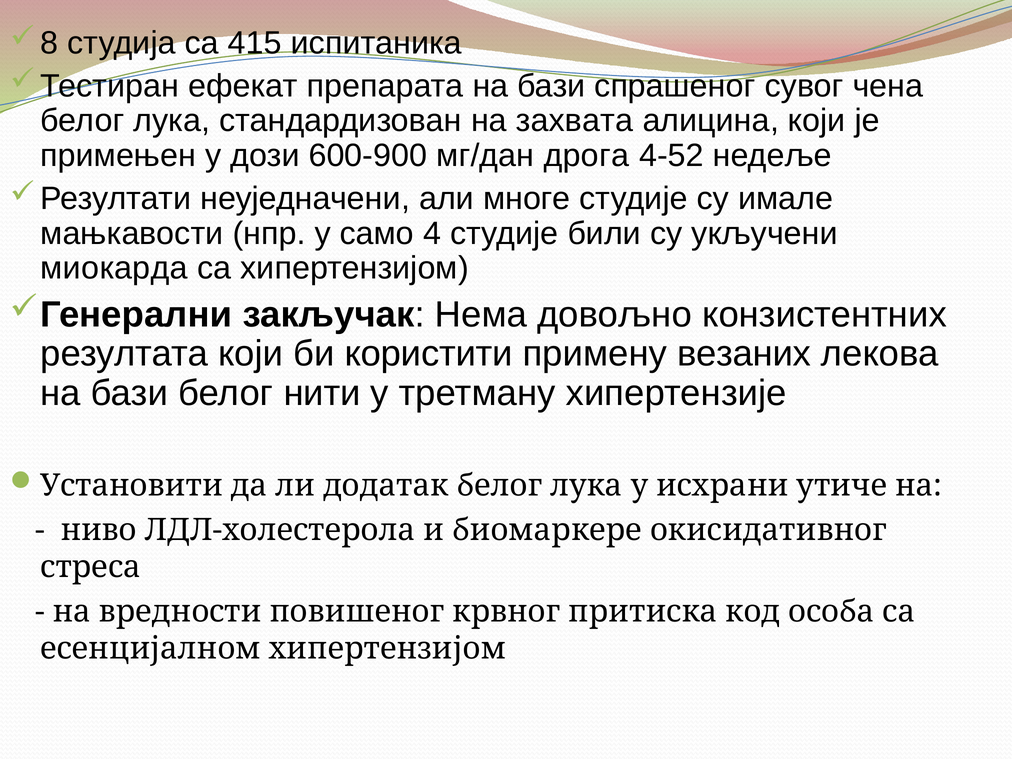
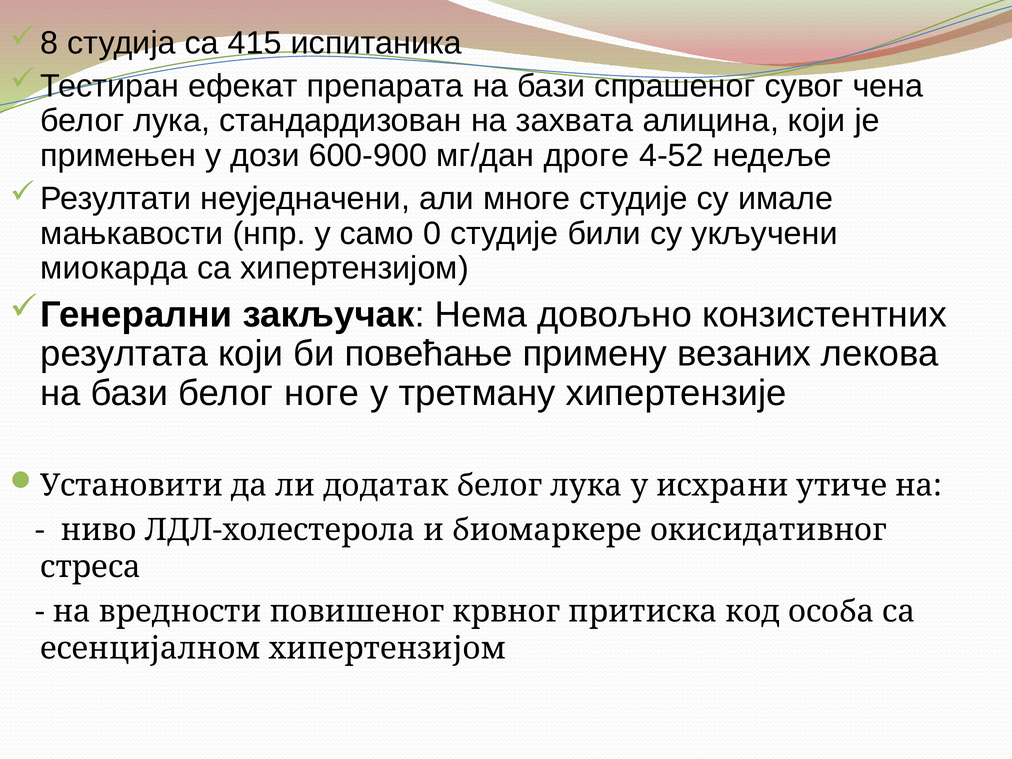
дрога: дрога -> дроге
4: 4 -> 0
користити: користити -> повећање
нити: нити -> ноге
